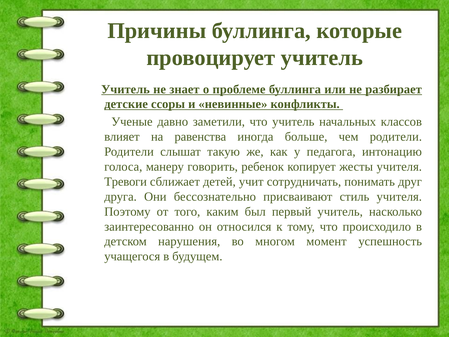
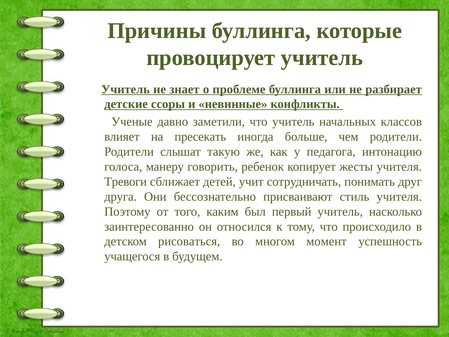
равенства: равенства -> пресекать
нарушения: нарушения -> рисоваться
